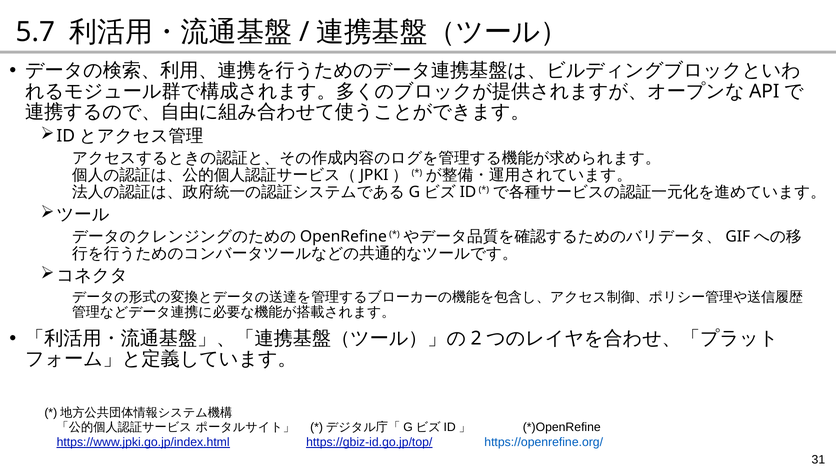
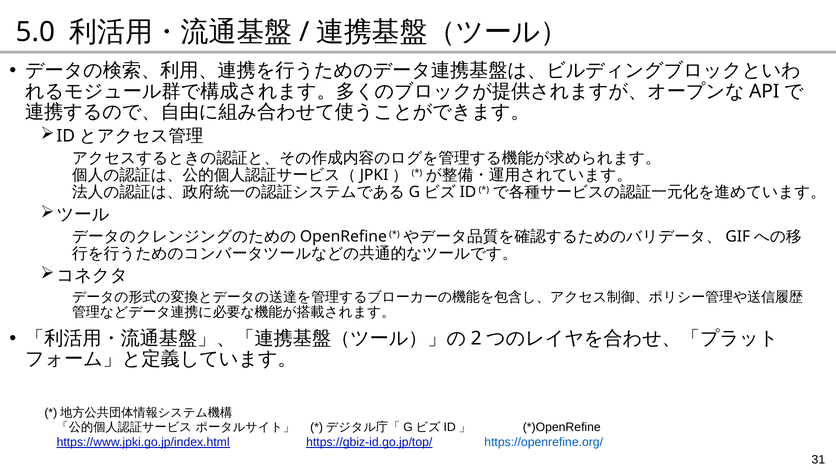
5.7: 5.7 -> 5.0
